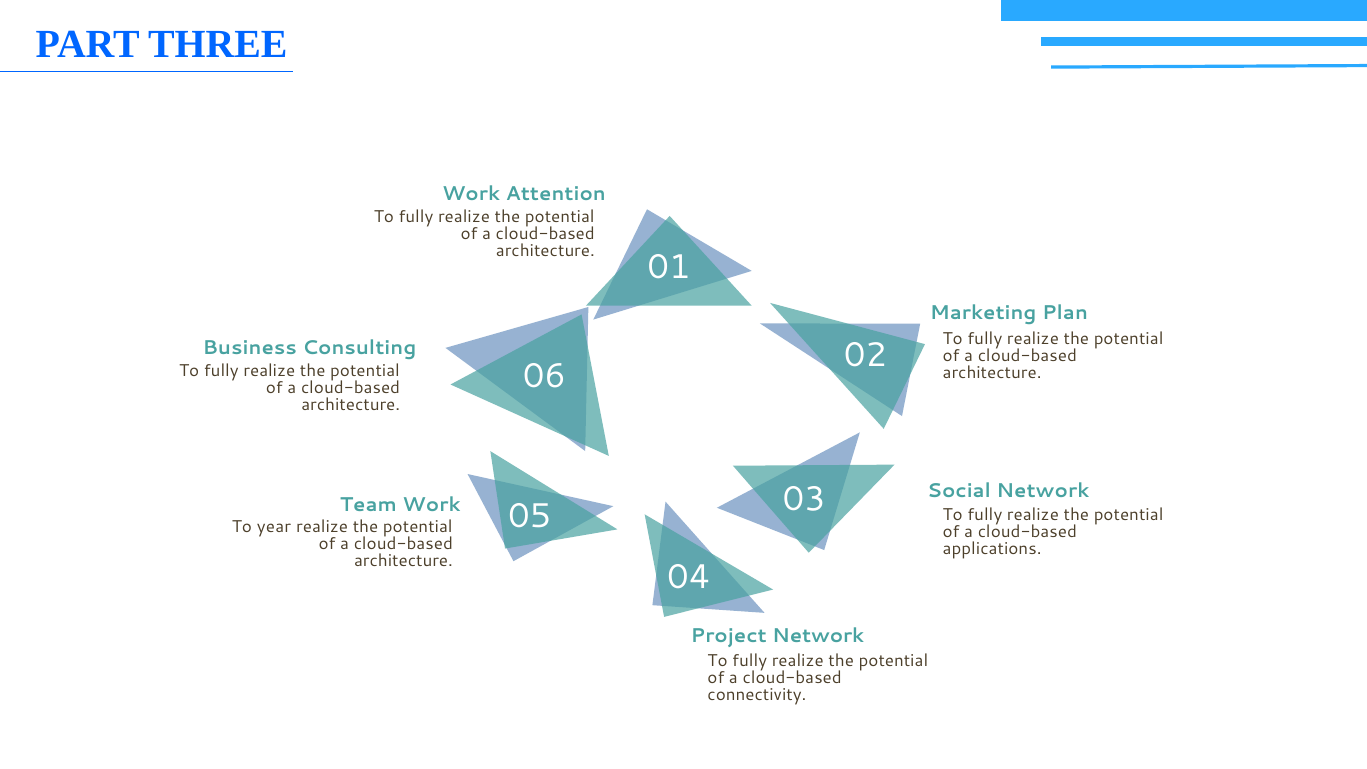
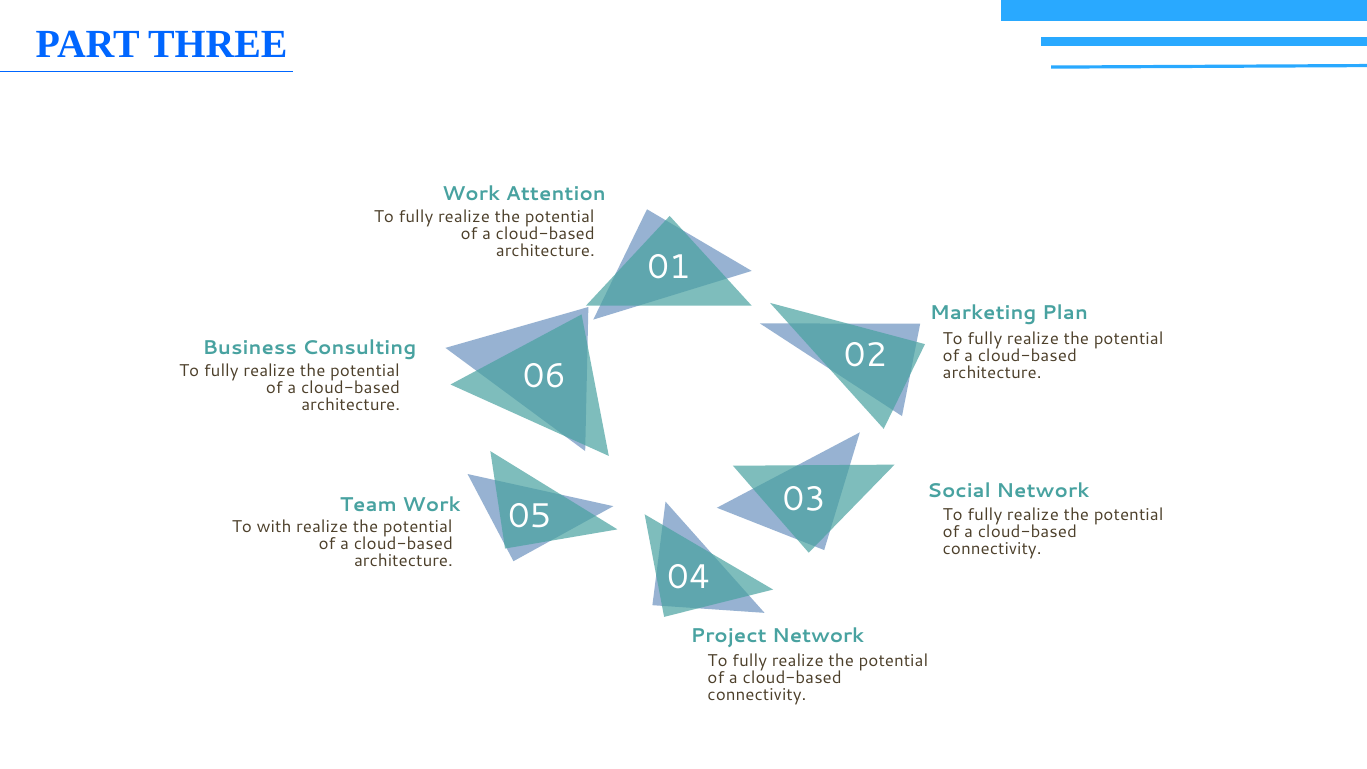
year: year -> with
applications at (992, 549): applications -> connectivity
